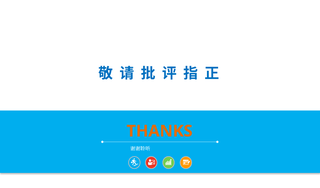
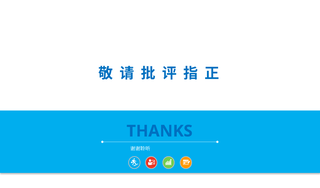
THANKS colour: orange -> blue
